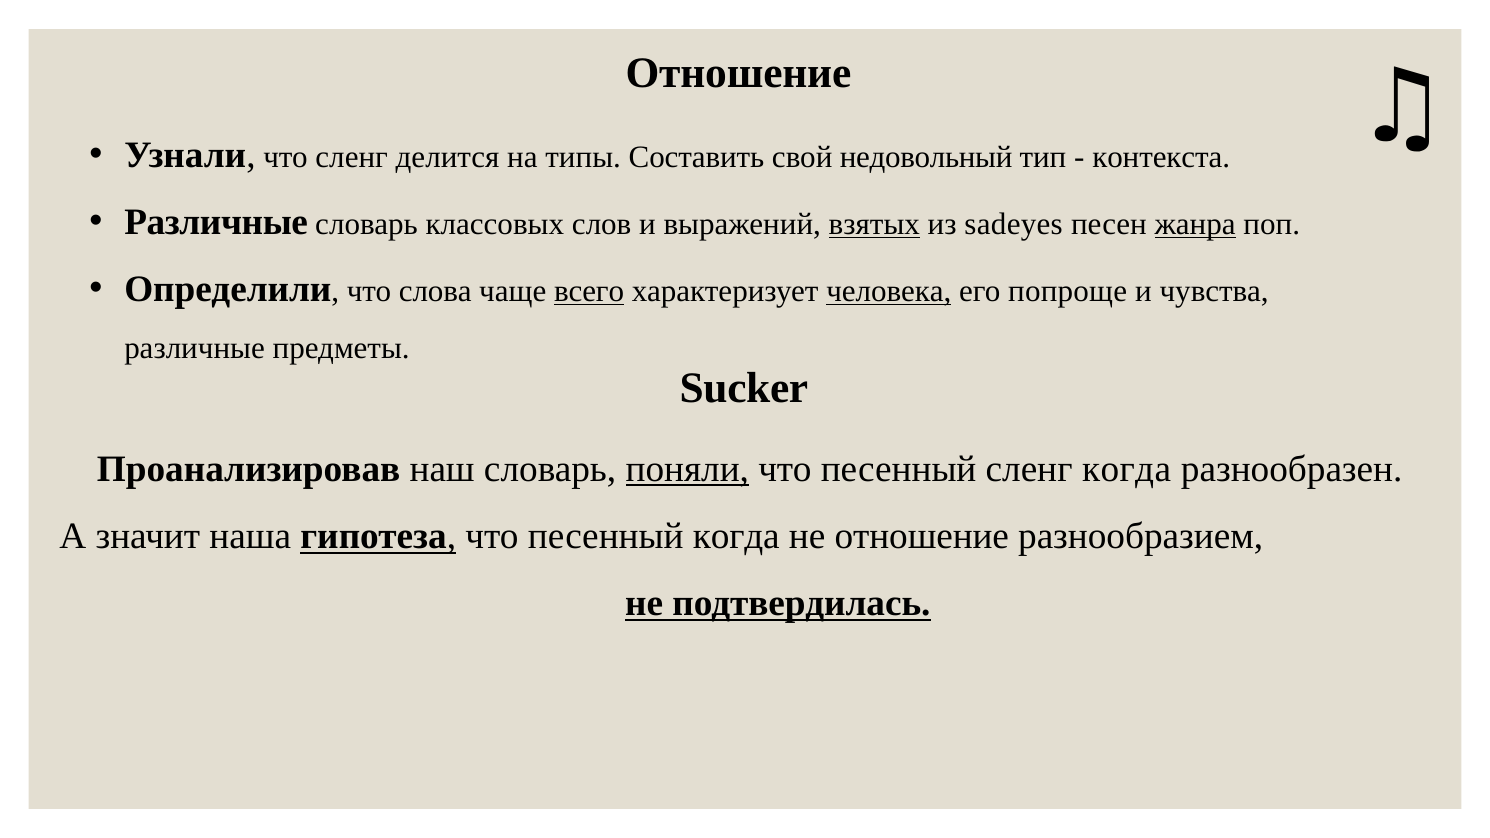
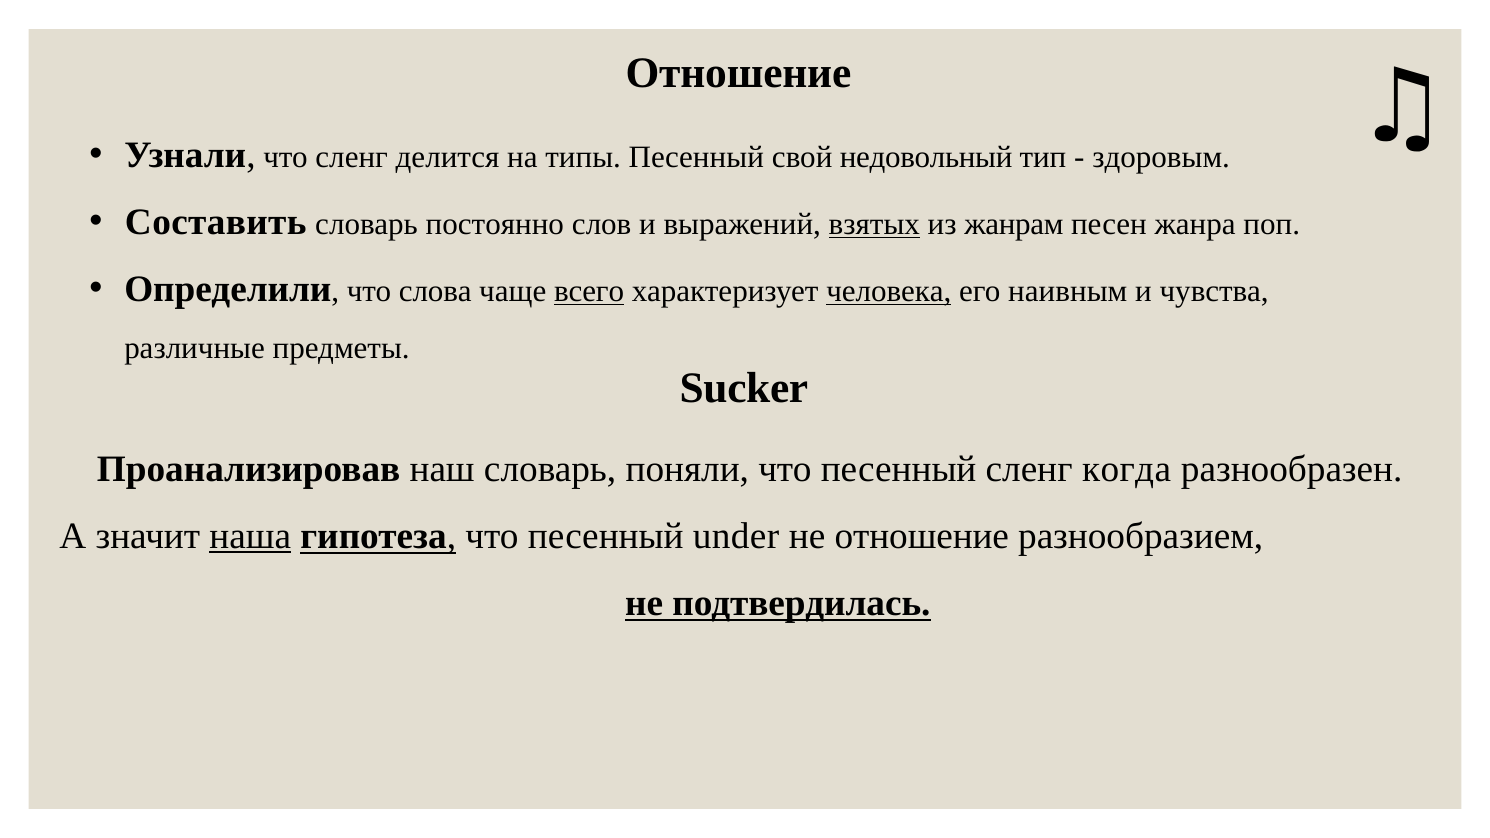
типы Составить: Составить -> Песенный
контекста: контекста -> здоровым
Различные at (216, 222): Различные -> Составить
классовых: классовых -> постоянно
sadeyes: sadeyes -> жанрам
жанра underline: present -> none
попроще: попроще -> наивным
поняли underline: present -> none
наша underline: none -> present
песенный когда: когда -> under
